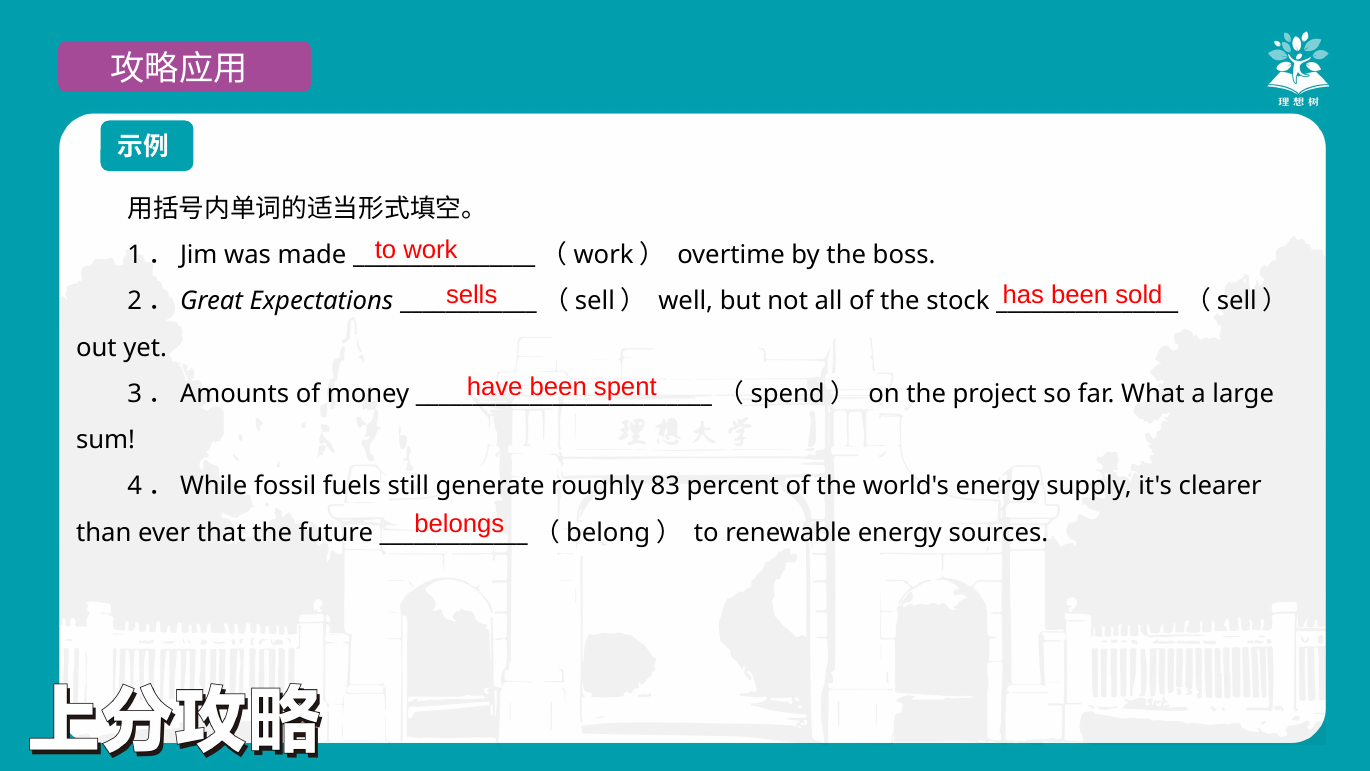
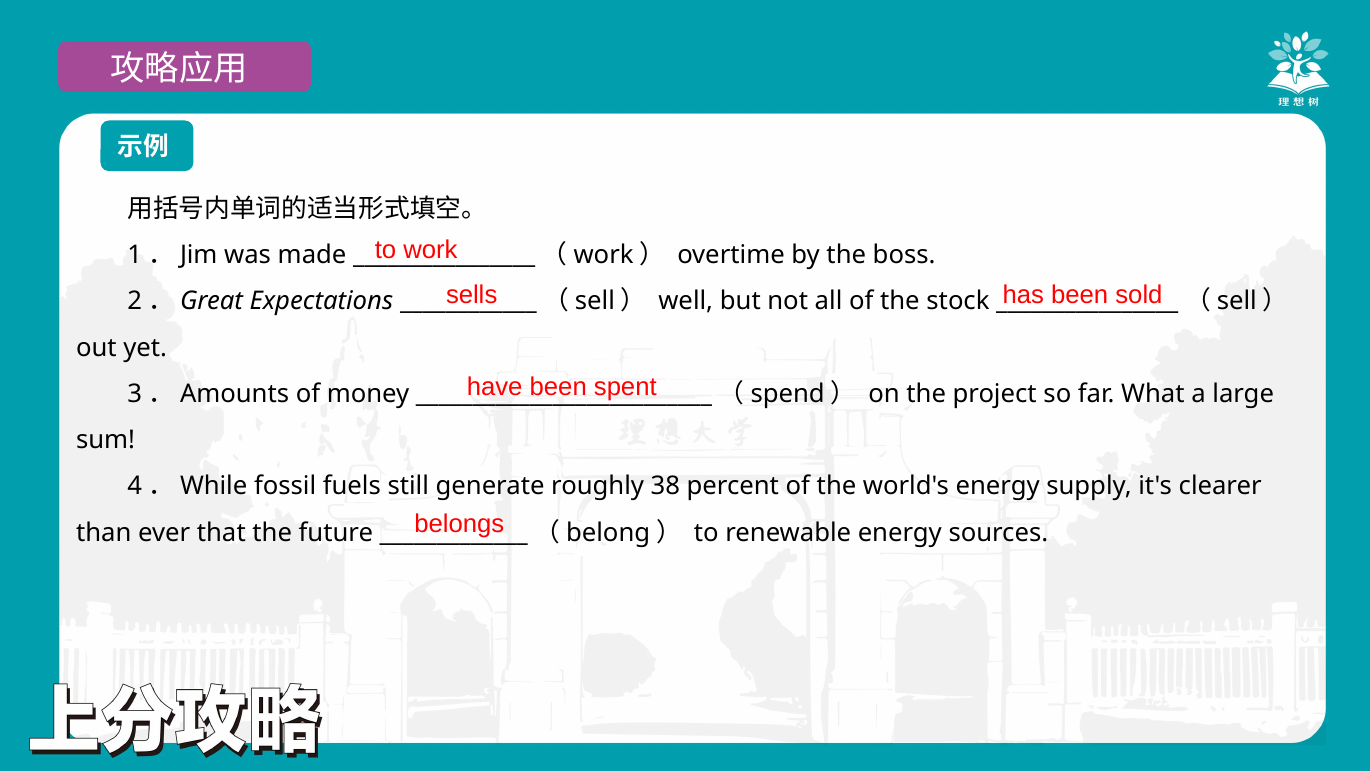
83: 83 -> 38
